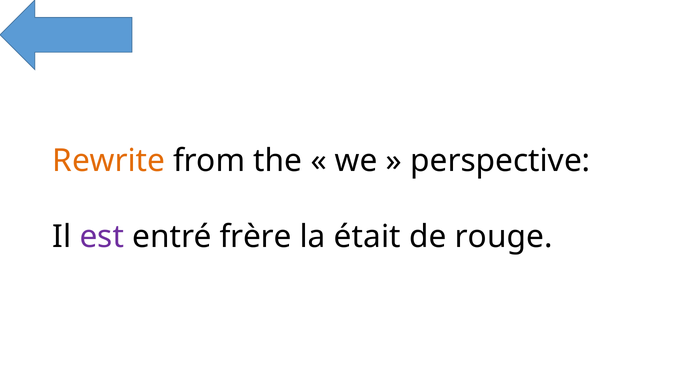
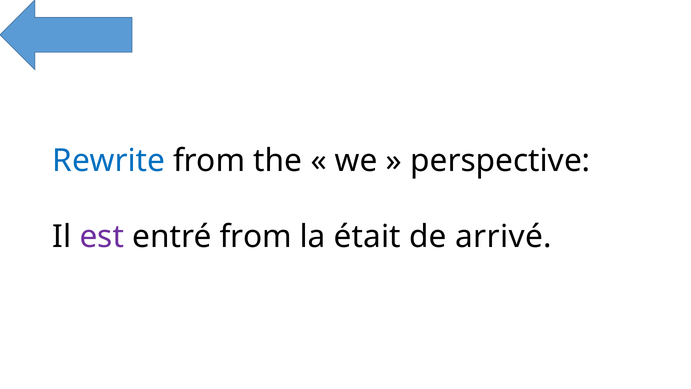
Rewrite colour: orange -> blue
entré frère: frère -> from
rouge: rouge -> arrivé
